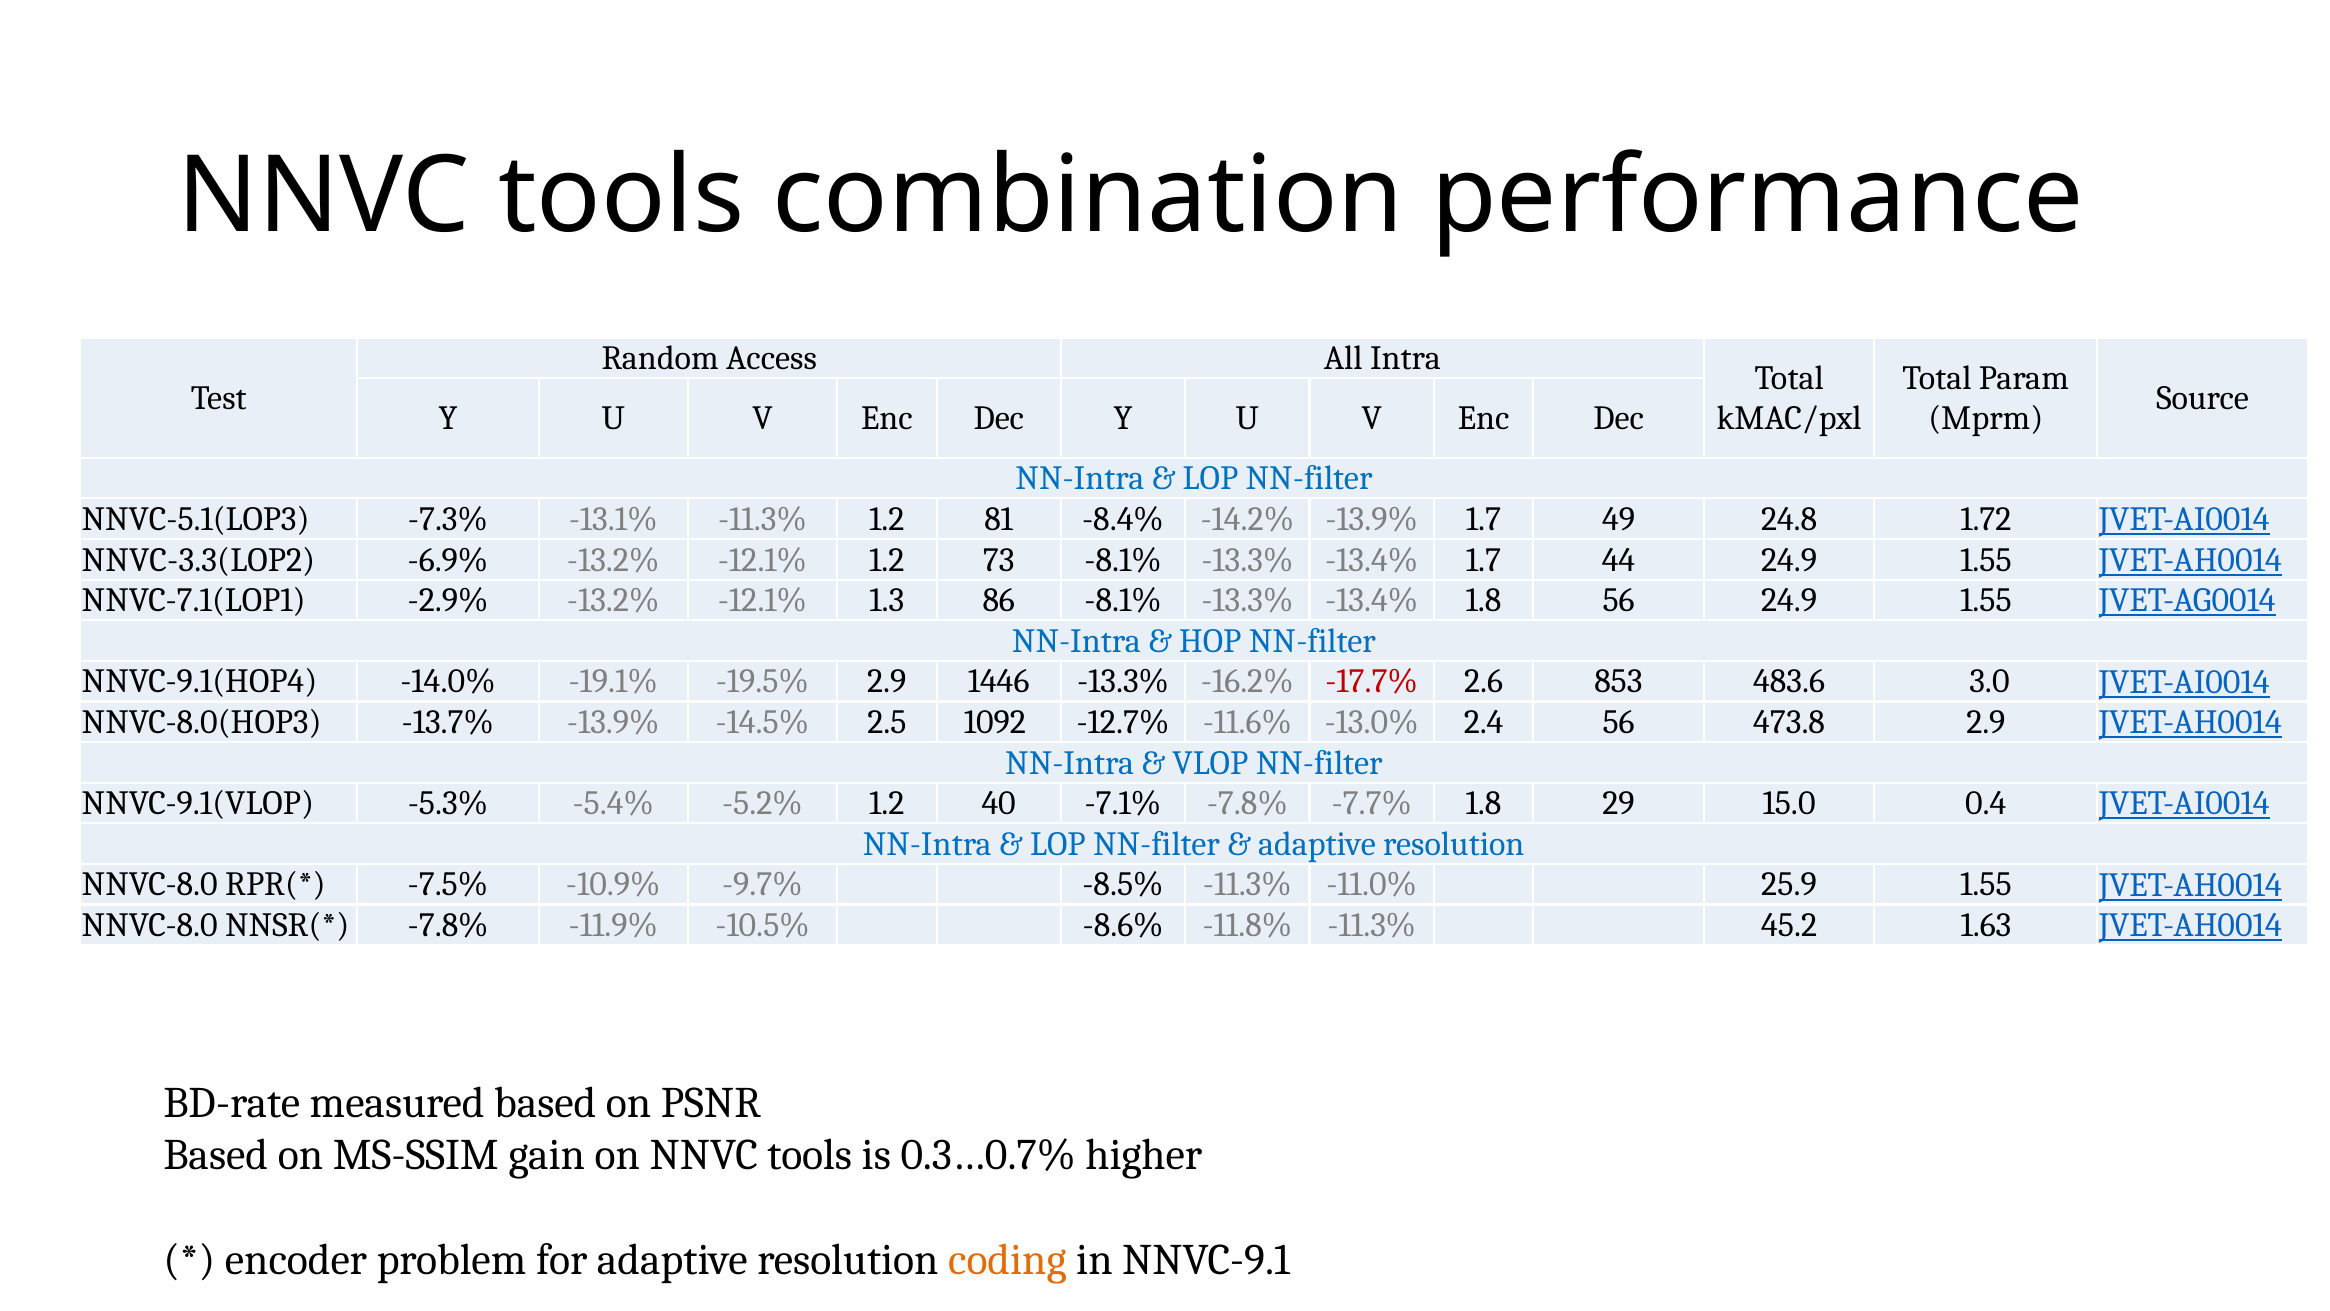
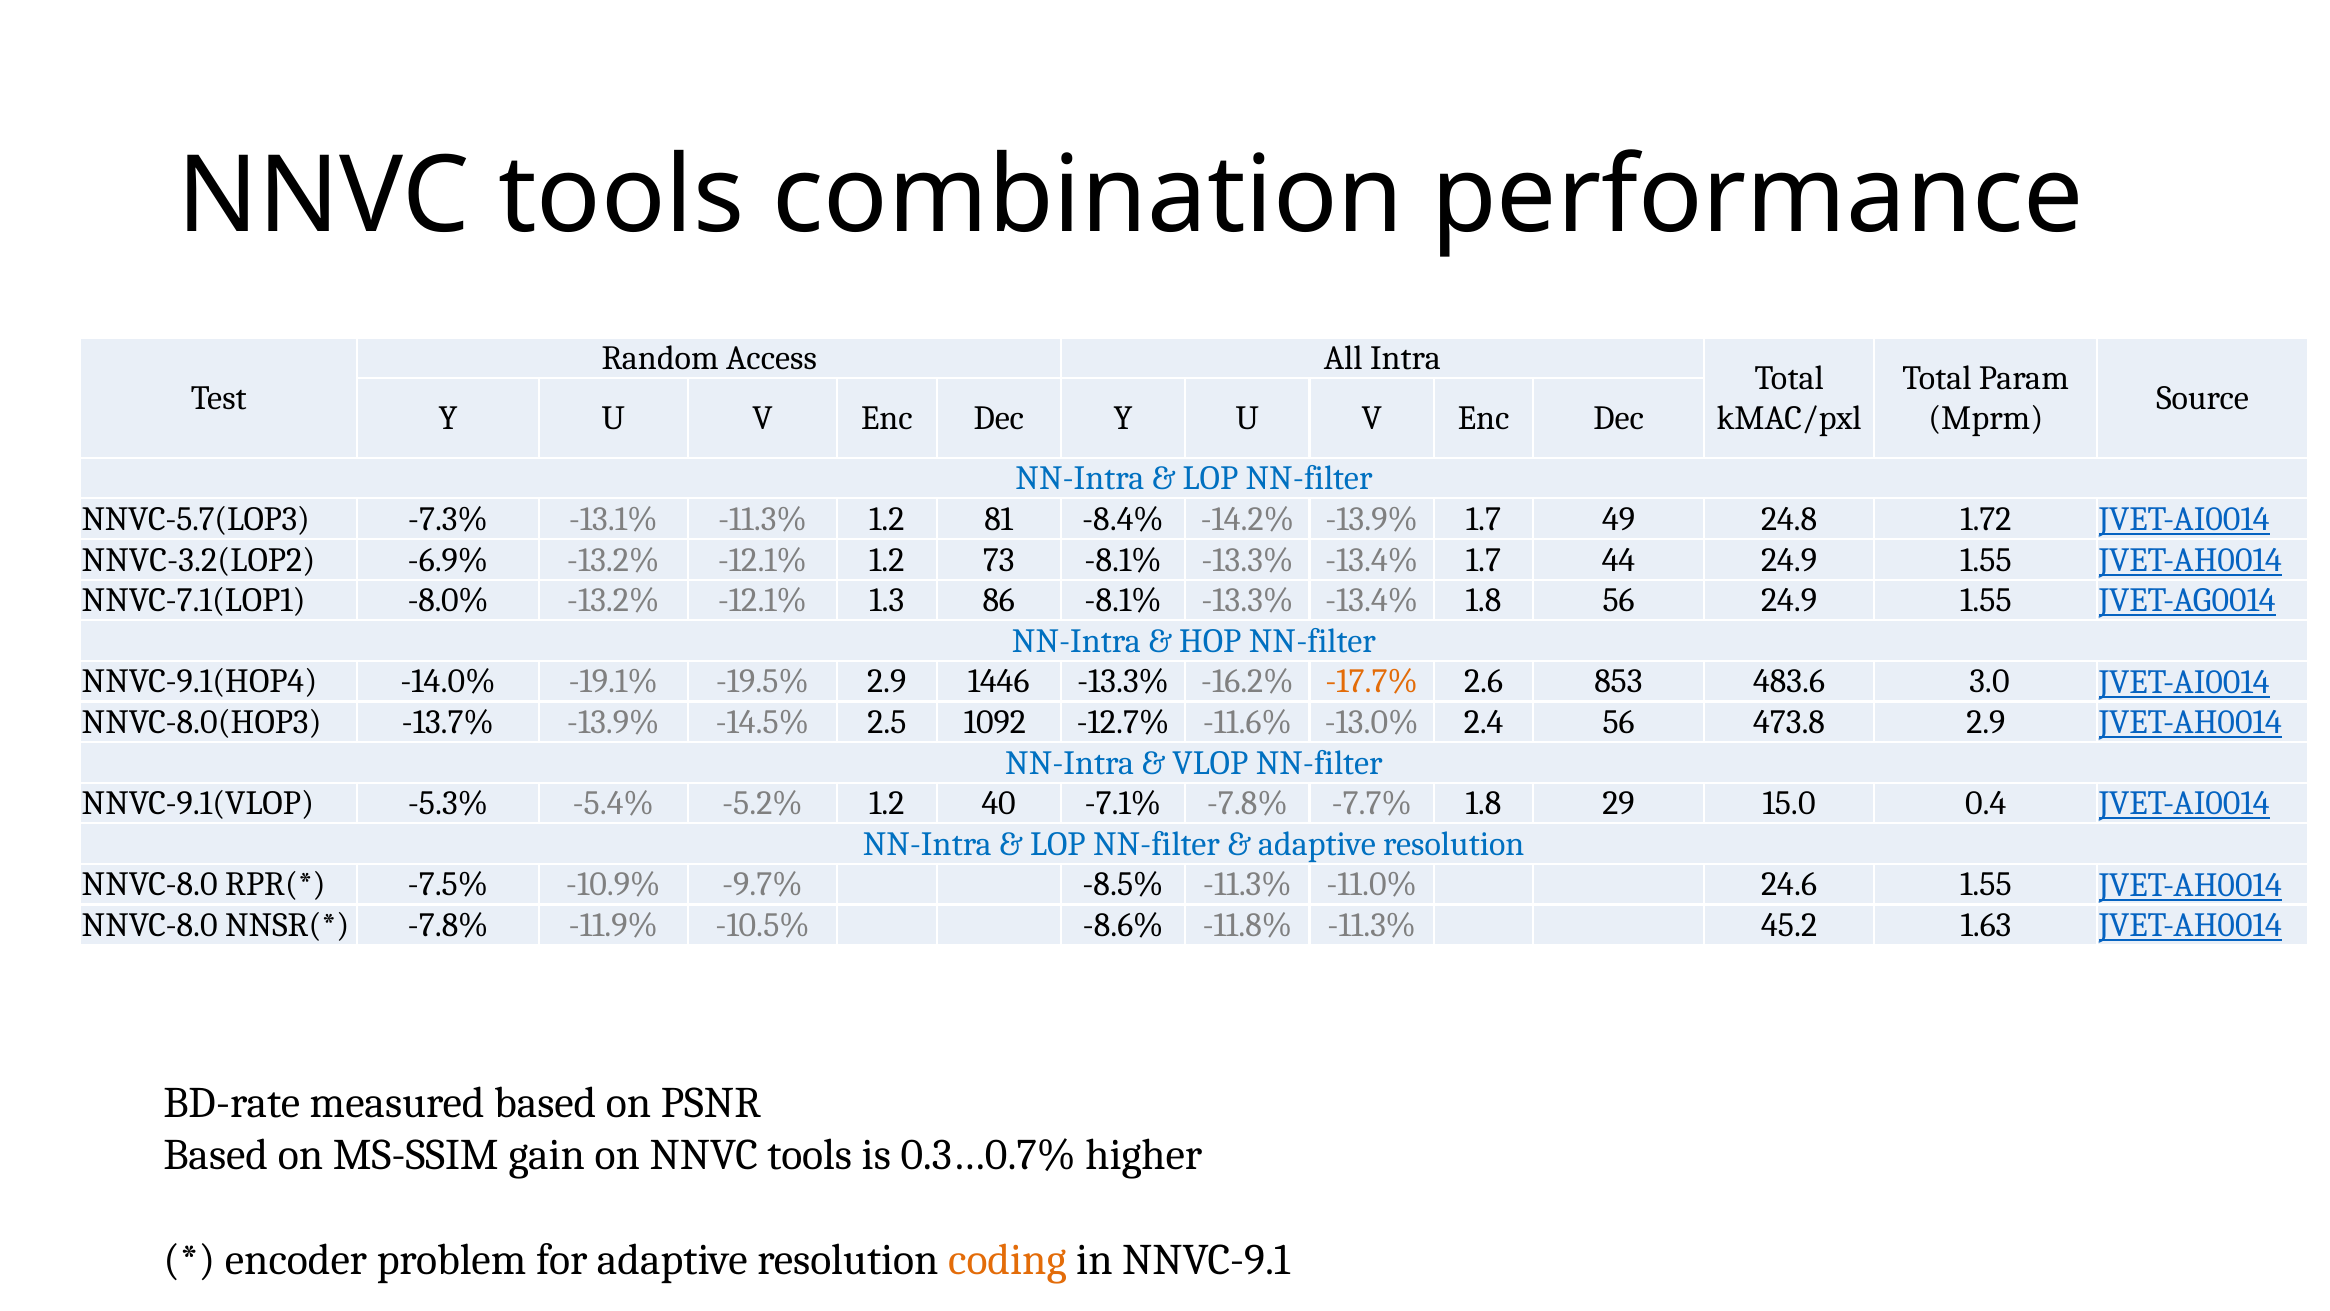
NNVC-5.1(LOP3: NNVC-5.1(LOP3 -> NNVC-5.7(LOP3
NNVC-3.3(LOP2: NNVC-3.3(LOP2 -> NNVC-3.2(LOP2
-2.9%: -2.9% -> -8.0%
-17.7% colour: red -> orange
25.9: 25.9 -> 24.6
